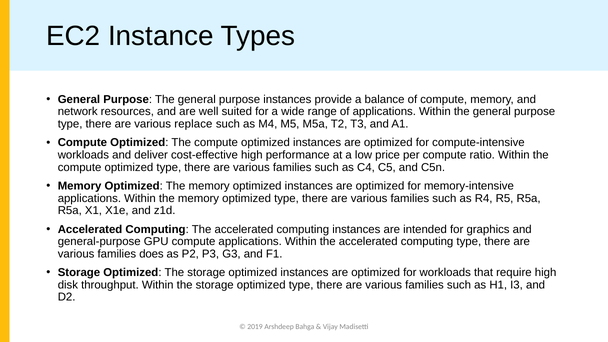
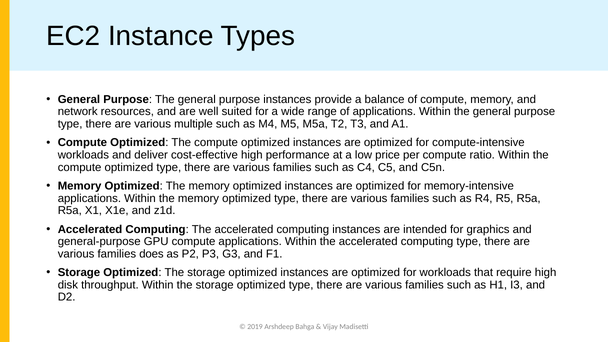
replace: replace -> multiple
